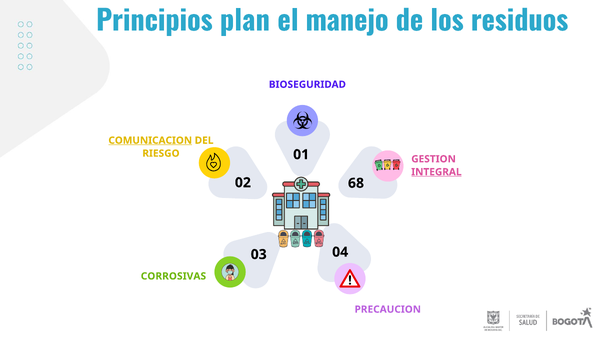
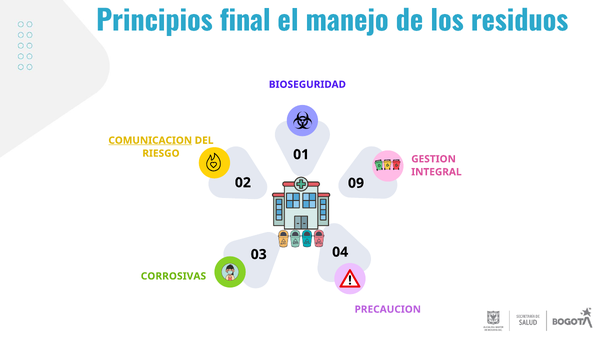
plan: plan -> final
INTEGRAL underline: present -> none
68: 68 -> 09
